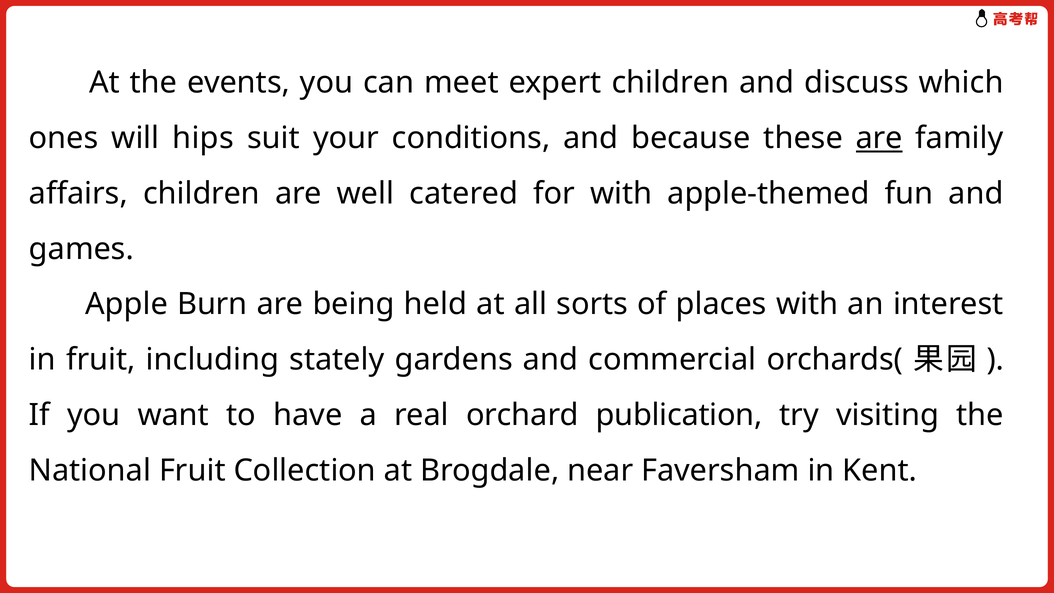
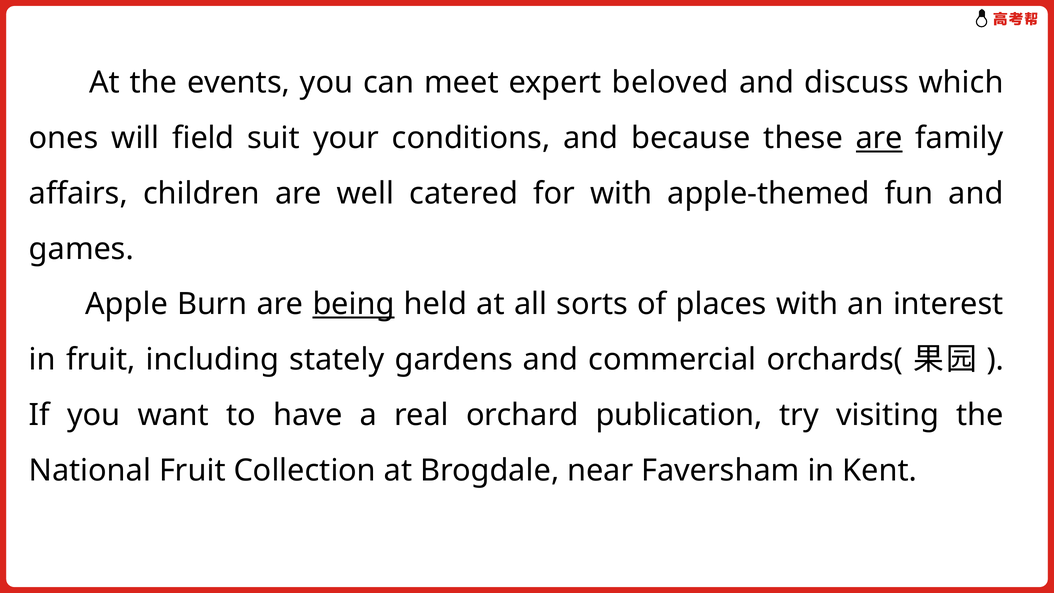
expert children: children -> beloved
hips: hips -> field
being underline: none -> present
